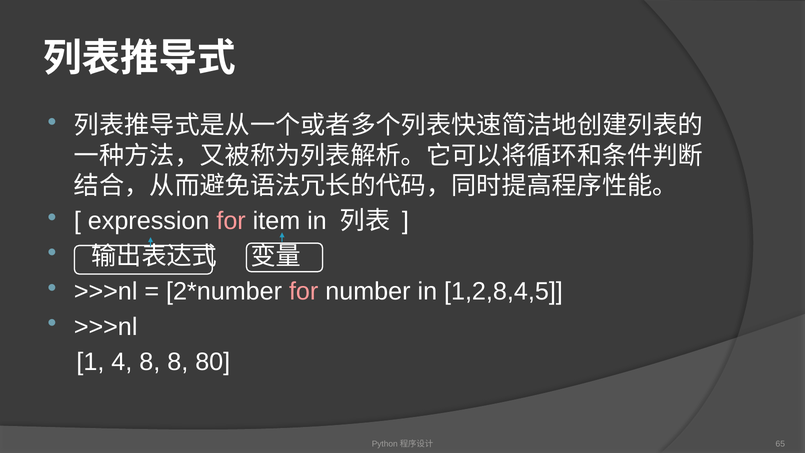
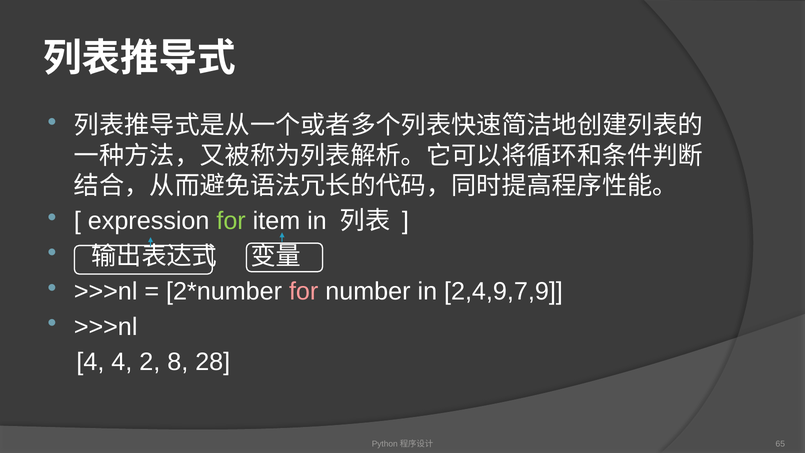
for at (231, 221) colour: pink -> light green
1,2,8,4,5: 1,2,8,4,5 -> 2,4,9,7,9
1 at (90, 362): 1 -> 4
4 8: 8 -> 2
80: 80 -> 28
